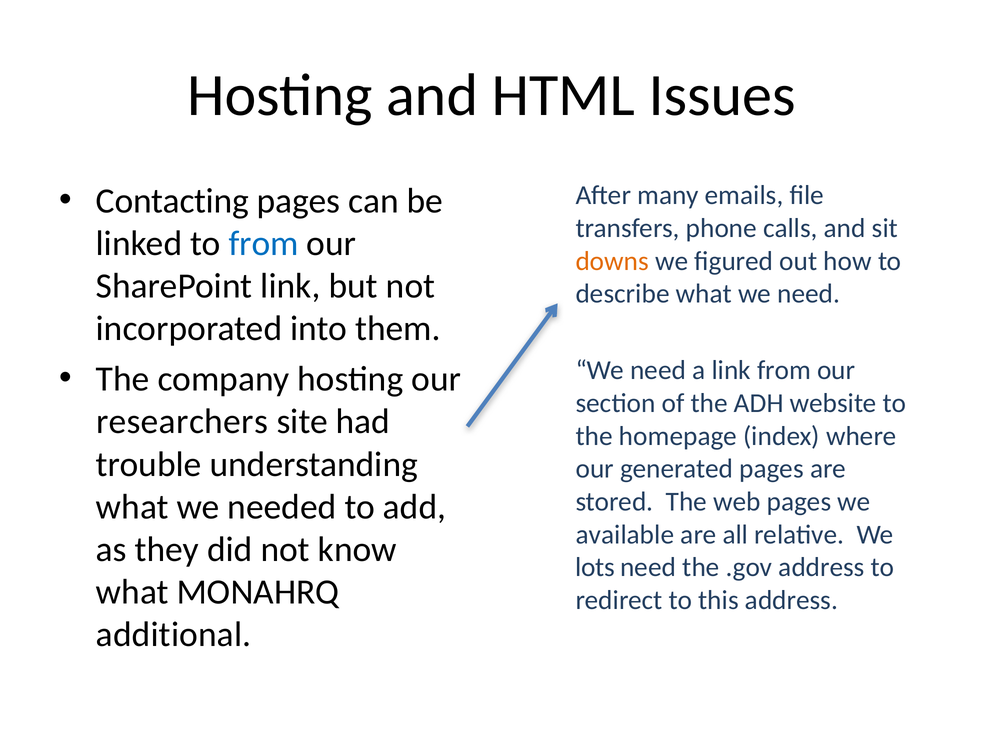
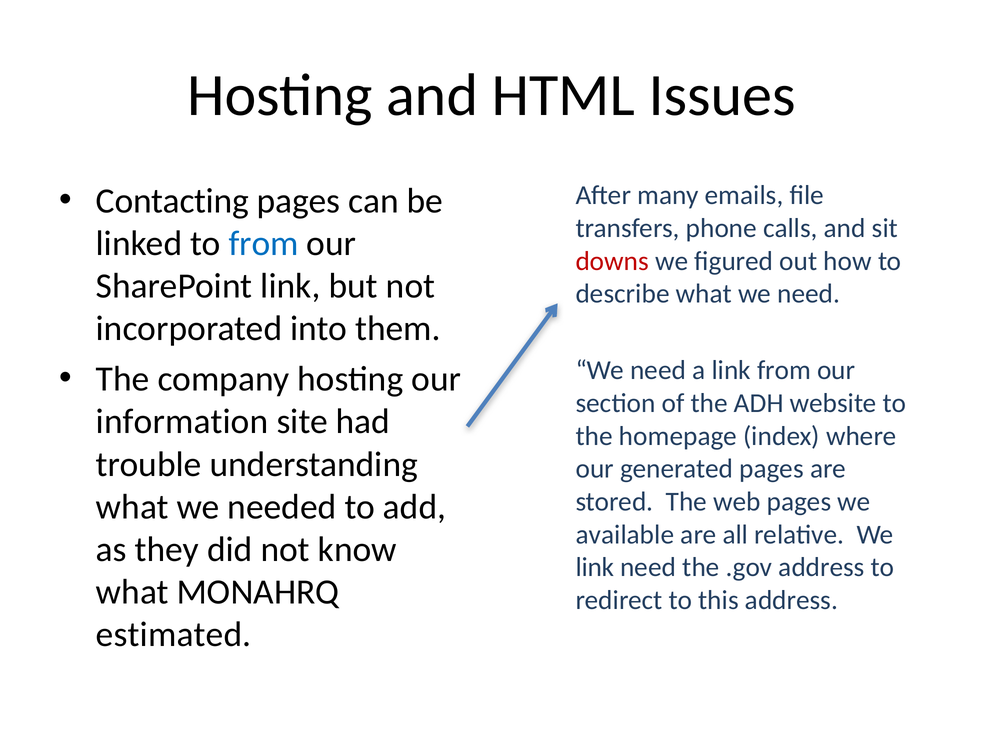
downs colour: orange -> red
researchers: researchers -> information
lots at (595, 567): lots -> link
additional: additional -> estimated
